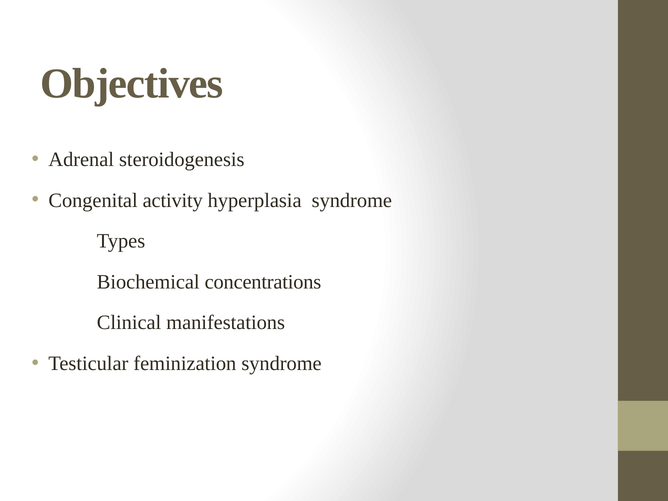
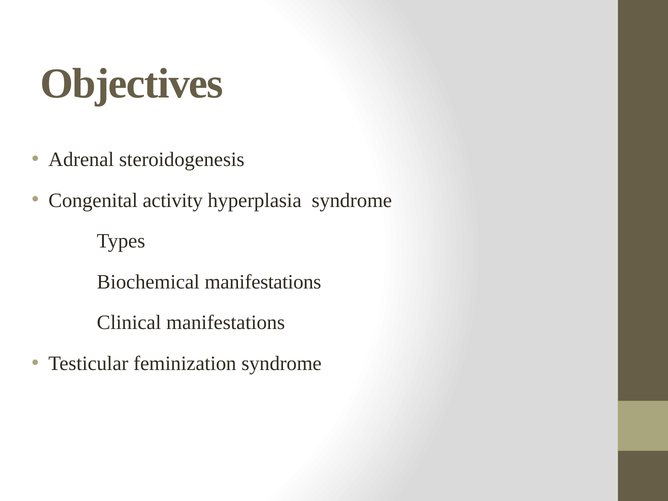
Biochemical concentrations: concentrations -> manifestations
